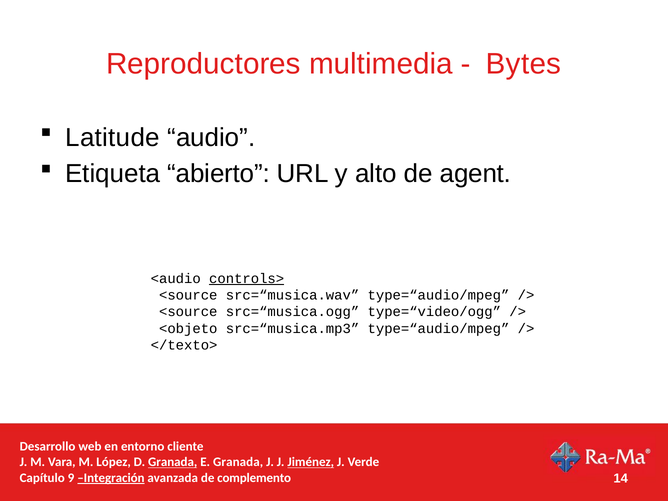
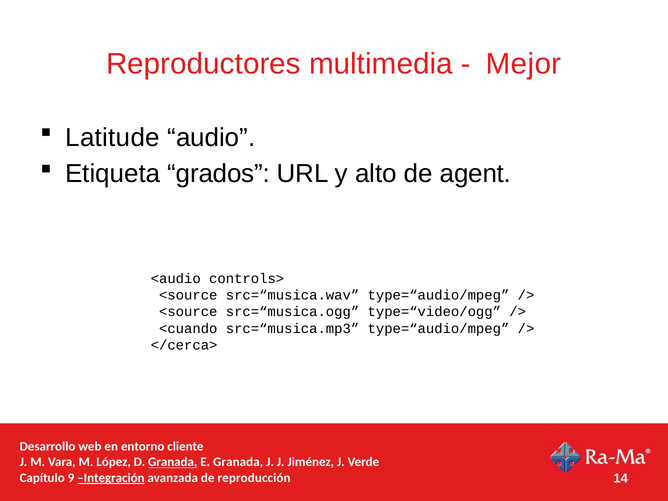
Bytes: Bytes -> Mejor
abierto: abierto -> grados
controls> underline: present -> none
<objeto: <objeto -> <cuando
</texto>: </texto> -> </cerca>
Jiménez underline: present -> none
complemento: complemento -> reproducción
